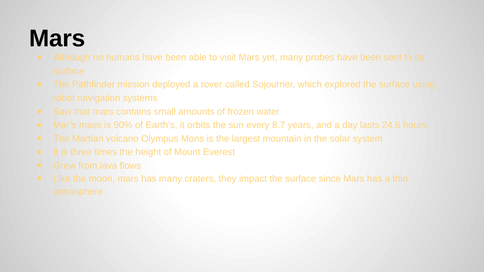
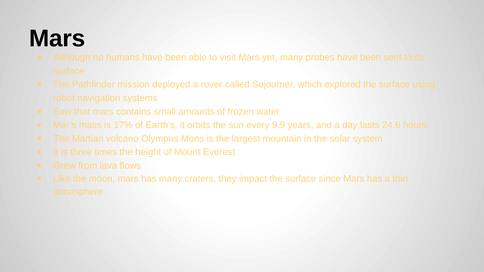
90%: 90% -> 17%
8.7: 8.7 -> 9.9
